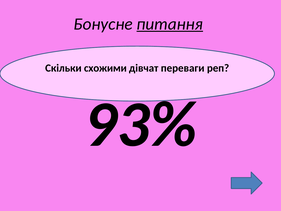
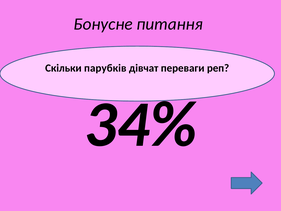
питання underline: present -> none
схожими: схожими -> парубків
93%: 93% -> 34%
